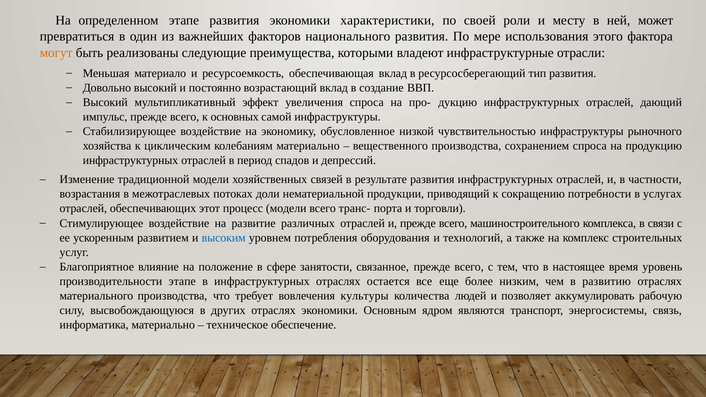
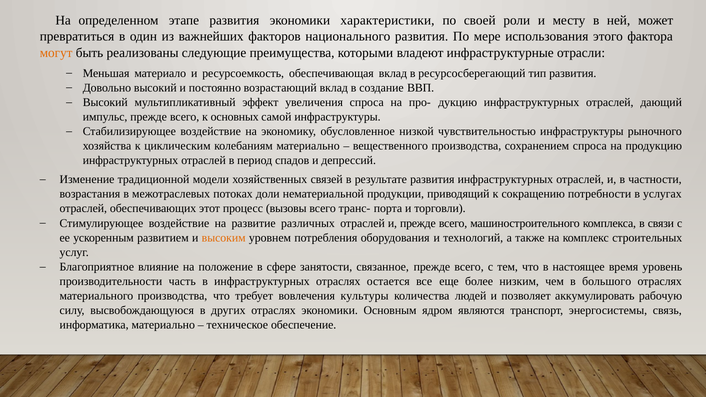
процесс модели: модели -> вызовы
высоким colour: blue -> orange
производительности этапе: этапе -> часть
развитию: развитию -> большого
